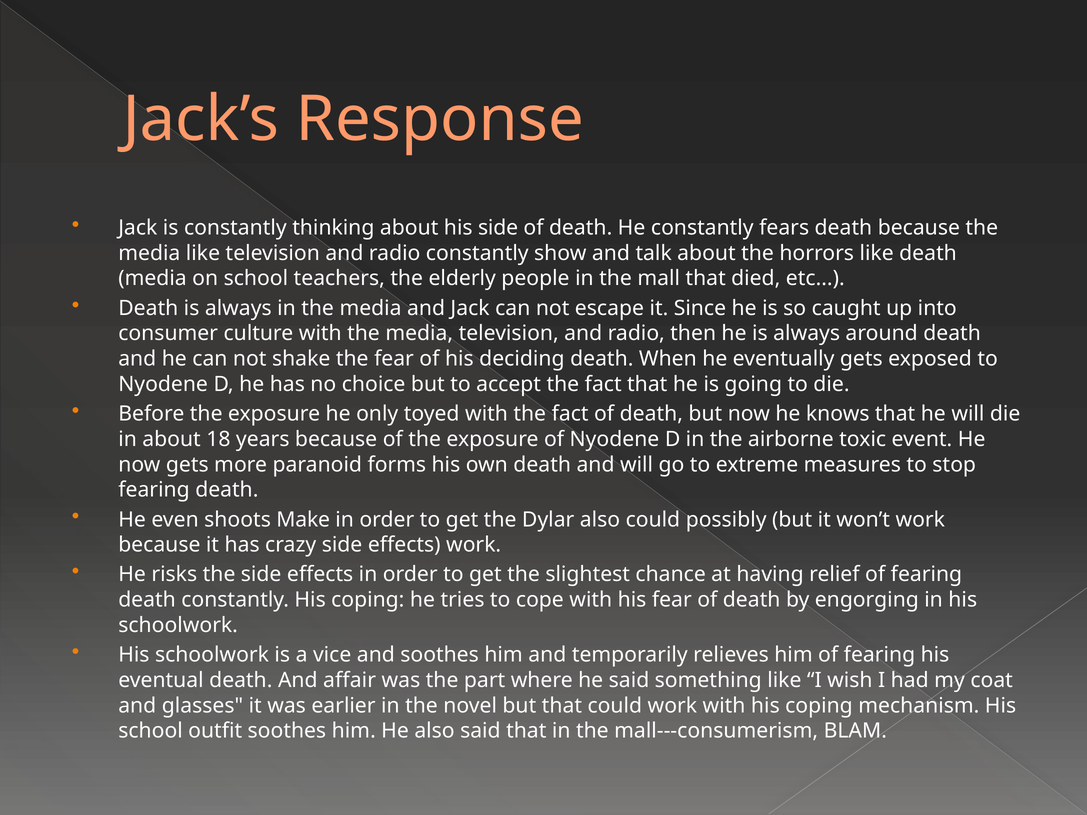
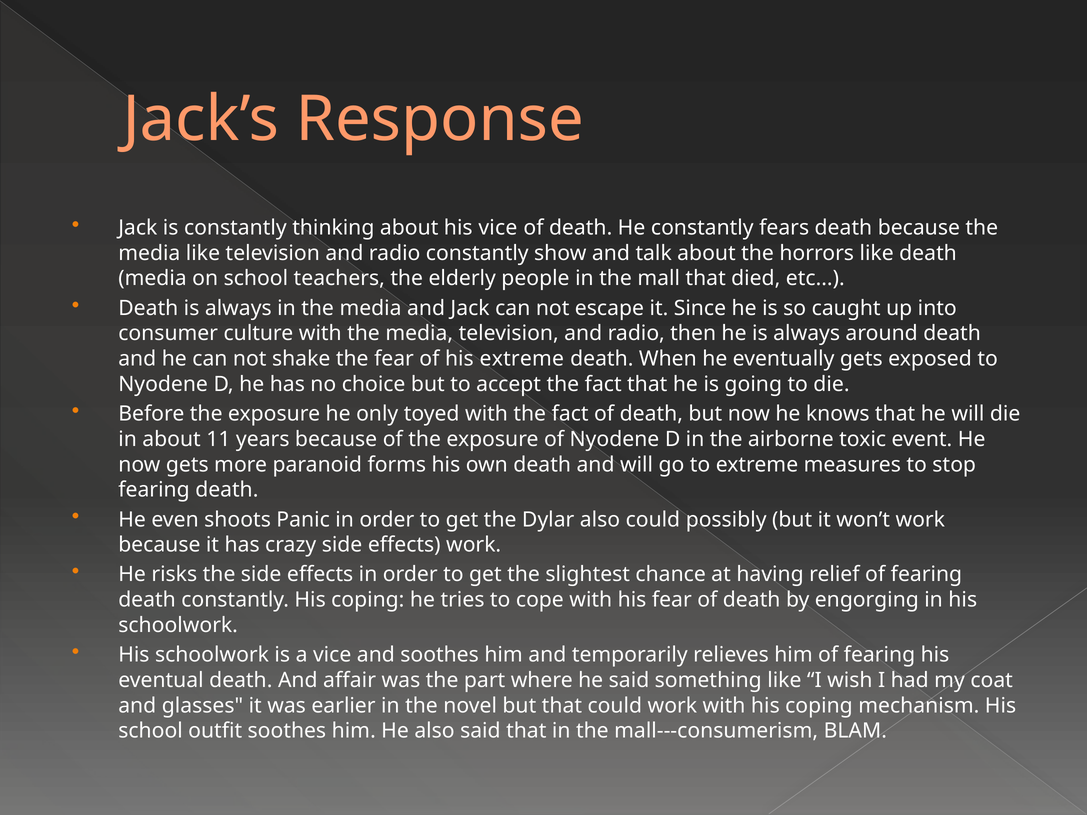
his side: side -> vice
his deciding: deciding -> extreme
18: 18 -> 11
Make: Make -> Panic
